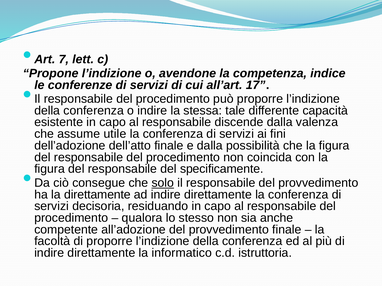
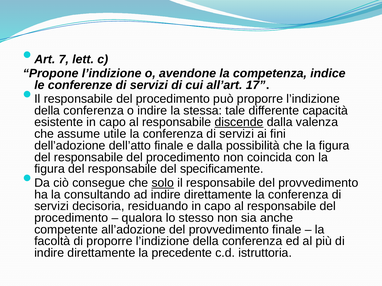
discende underline: none -> present
la direttamente: direttamente -> consultando
informatico: informatico -> precedente
